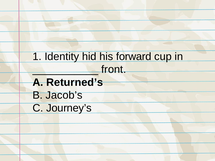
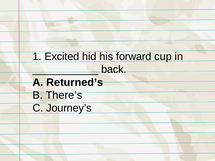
Identity: Identity -> Excited
front: front -> back
Jacob’s: Jacob’s -> There’s
